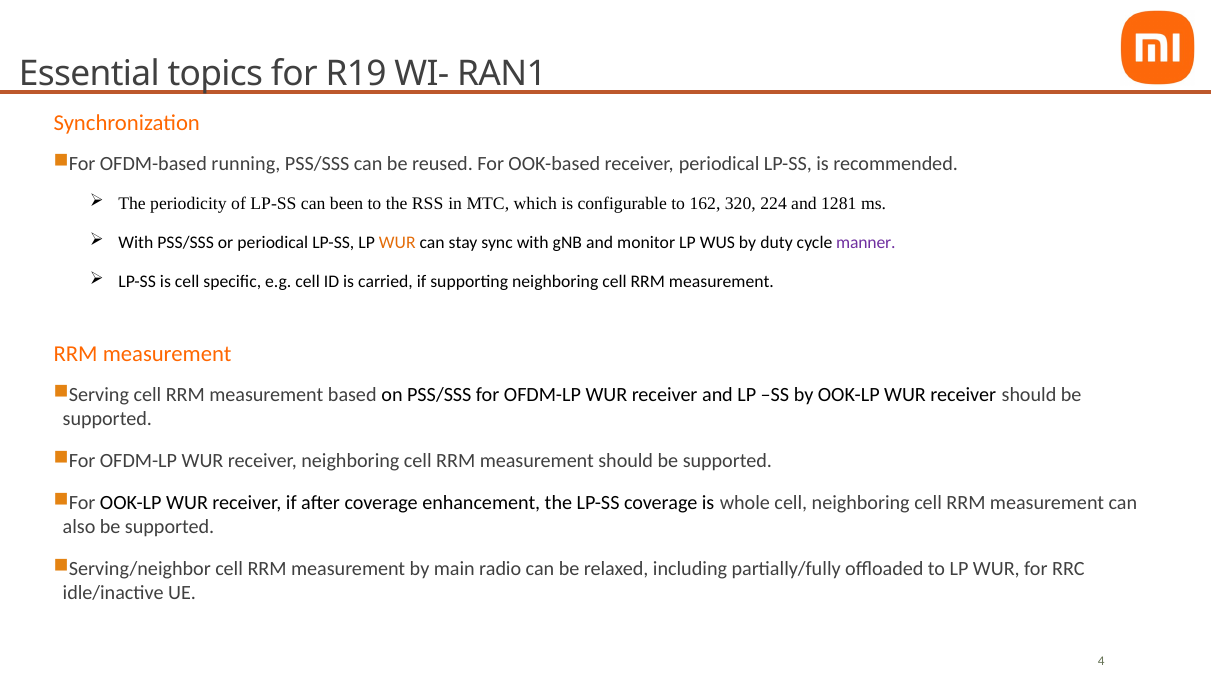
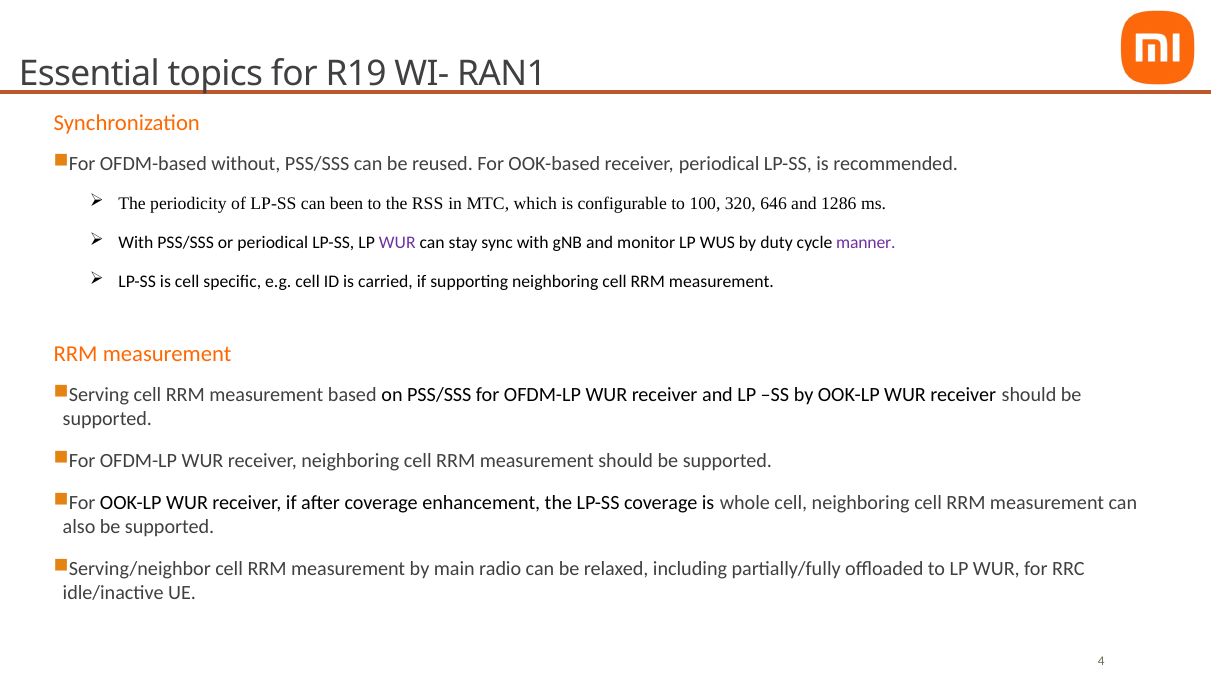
running: running -> without
162: 162 -> 100
224: 224 -> 646
1281: 1281 -> 1286
WUR at (397, 243) colour: orange -> purple
